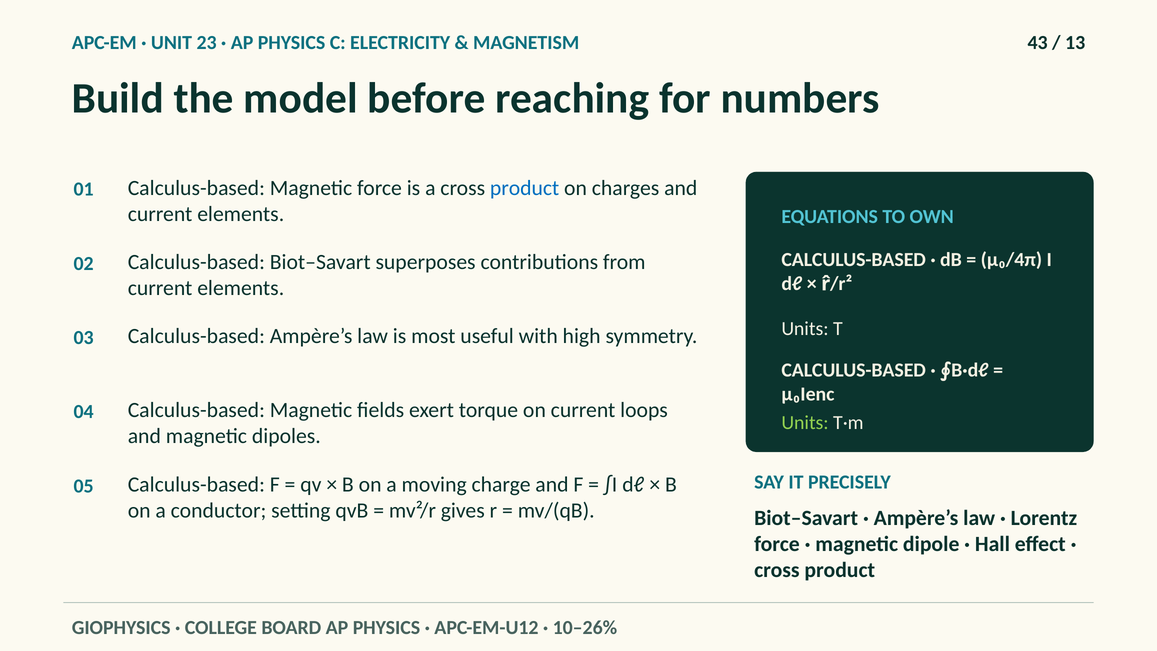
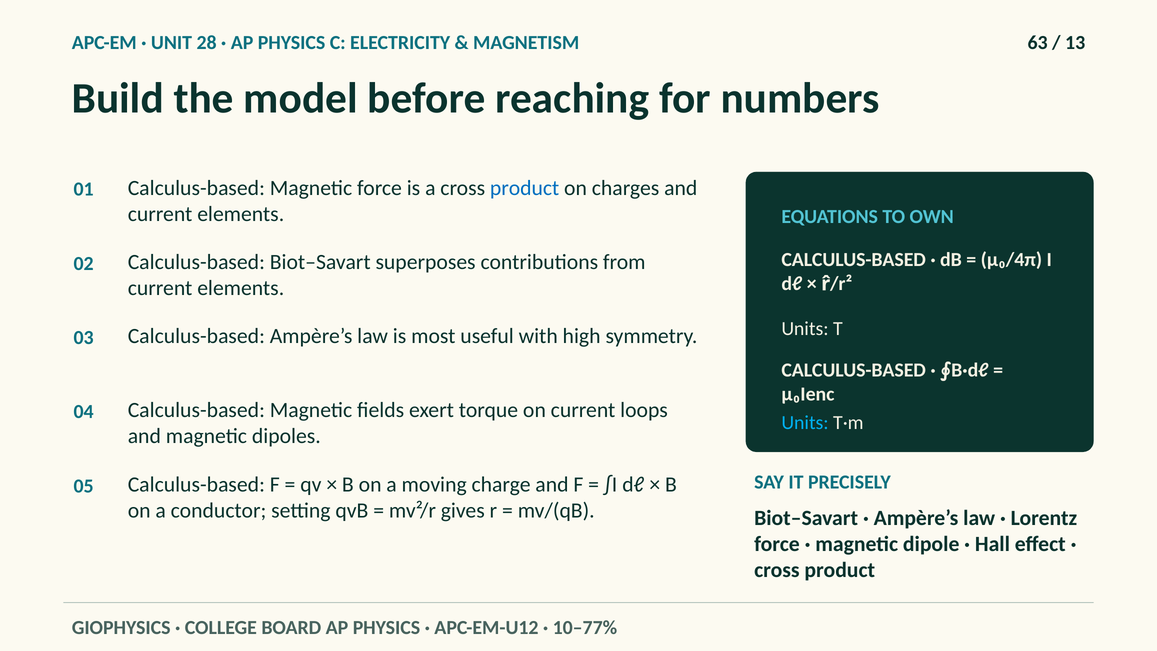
23: 23 -> 28
43: 43 -> 63
Units at (805, 423) colour: light green -> light blue
10–26%: 10–26% -> 10–77%
